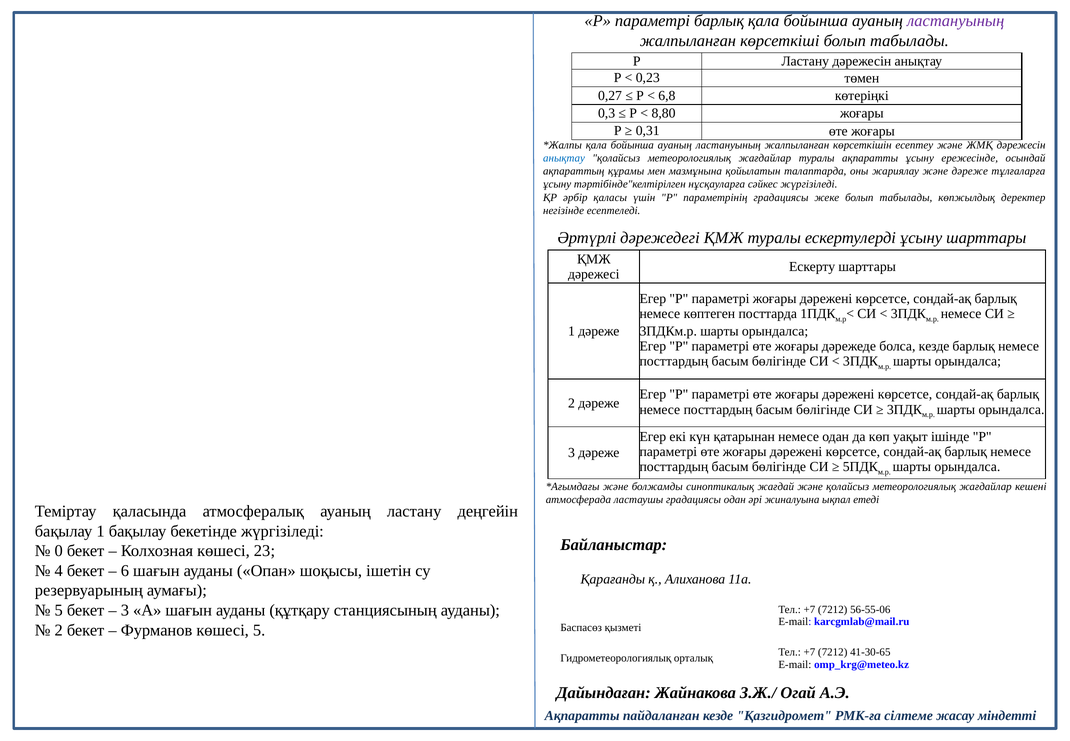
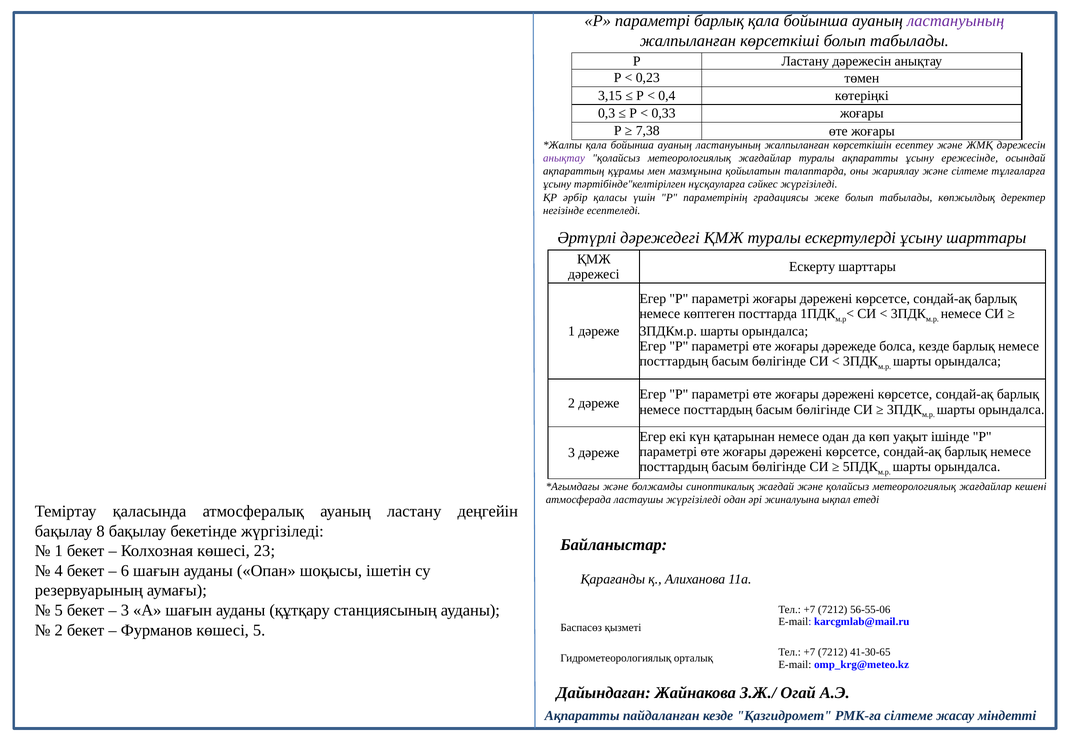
0,27: 0,27 -> 3,15
6,8: 6,8 -> 0,4
8,80: 8,80 -> 0,33
0,31: 0,31 -> 7,38
анықтау at (564, 158) colour: blue -> purple
және дәреже: дәреже -> сілтеме
ластаушы градациясы: градациясы -> жүргізіледі
бақылау 1: 1 -> 8
0 at (59, 551): 0 -> 1
